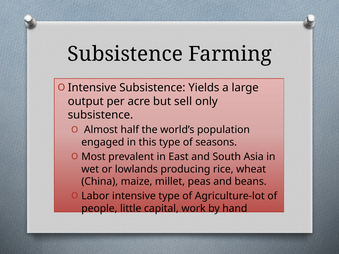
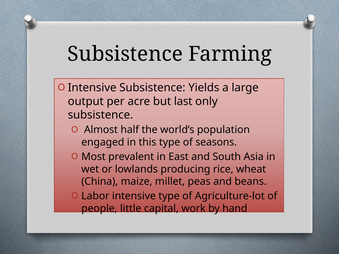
sell: sell -> last
